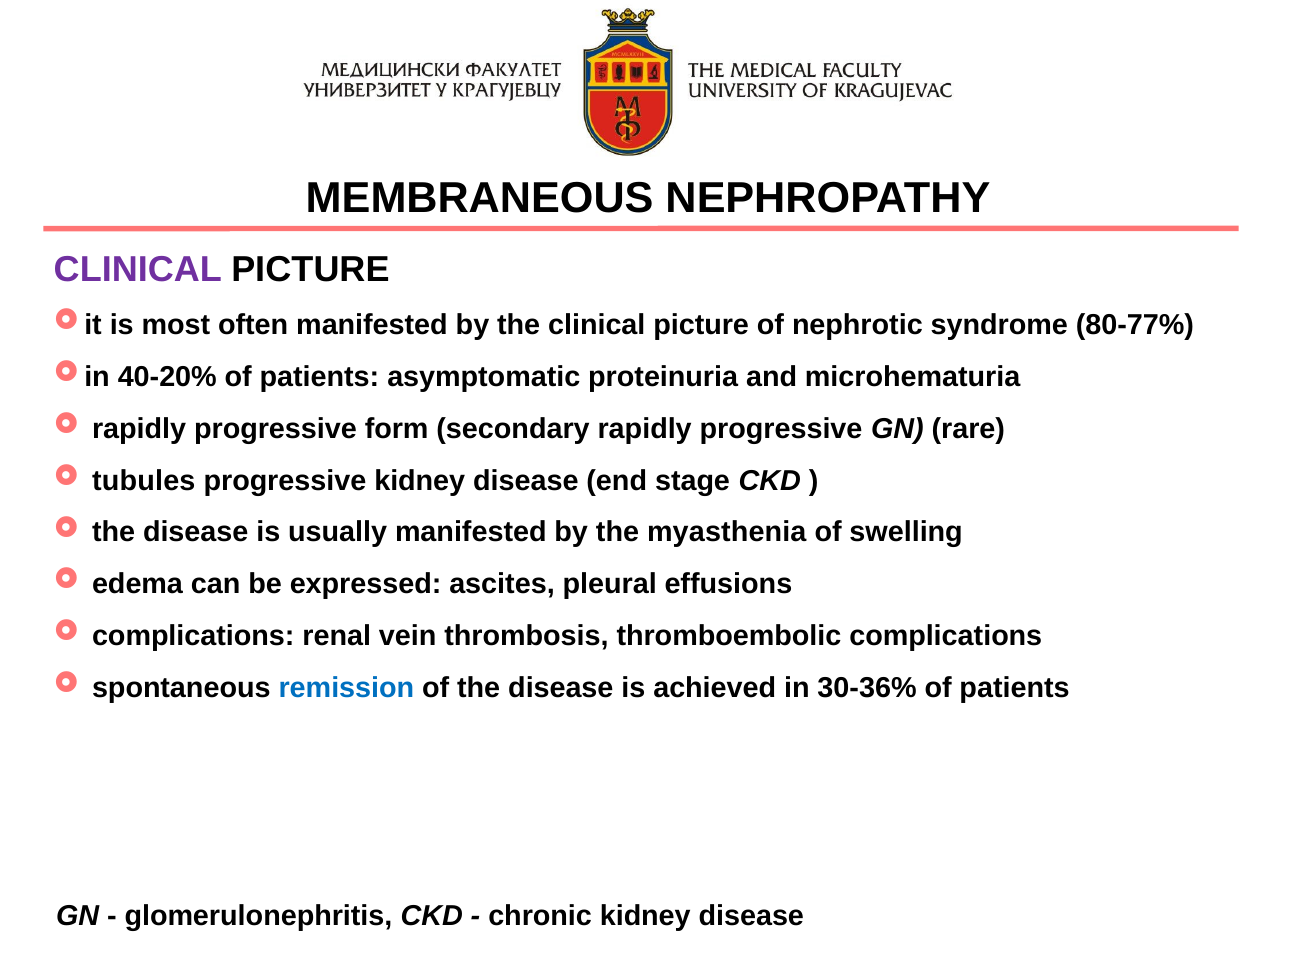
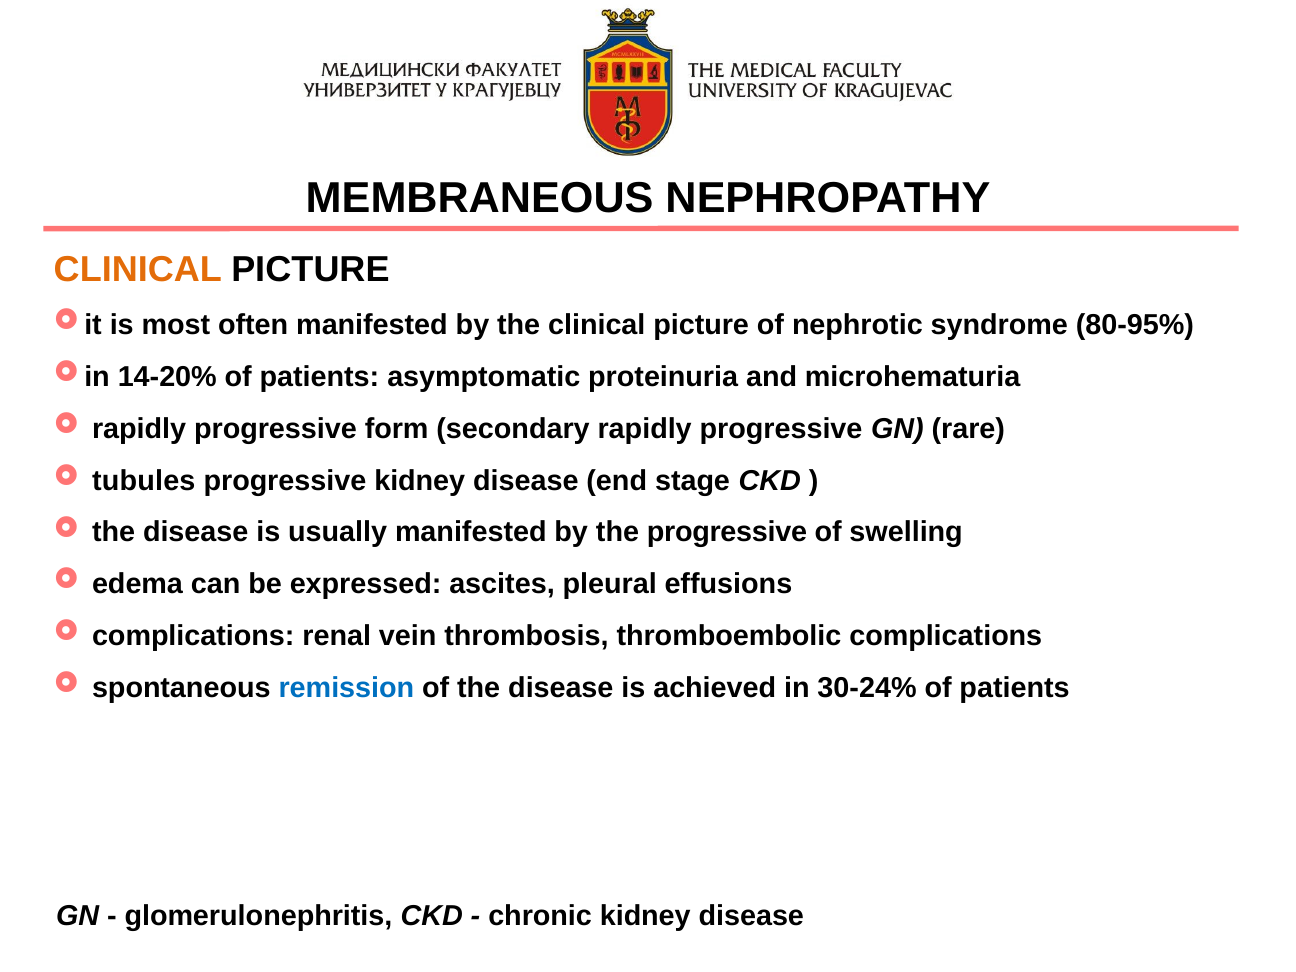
CLINICAL at (138, 270) colour: purple -> orange
80-77%: 80-77% -> 80-95%
40-20%: 40-20% -> 14-20%
the myasthenia: myasthenia -> progressive
30-36%: 30-36% -> 30-24%
